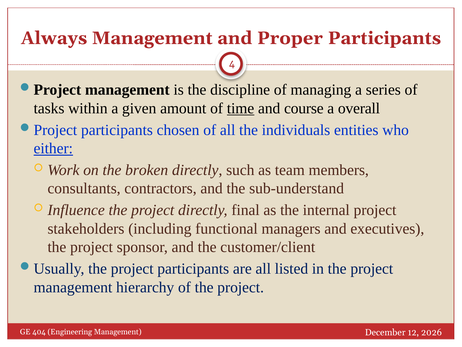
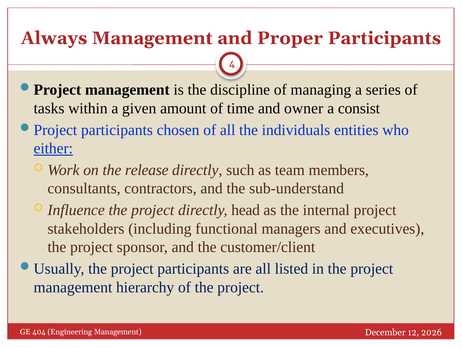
time underline: present -> none
course: course -> owner
overall: overall -> consist
broken: broken -> release
final: final -> head
